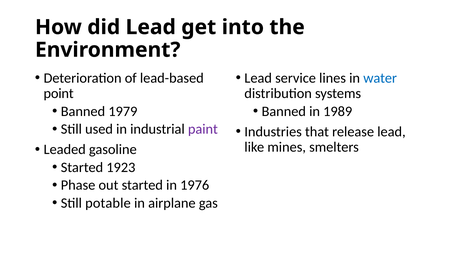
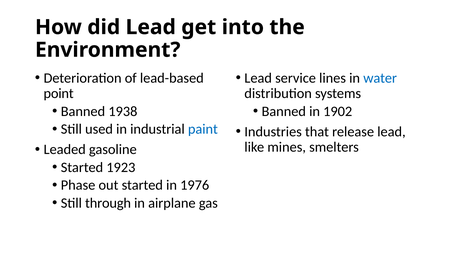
1979: 1979 -> 1938
1989: 1989 -> 1902
paint colour: purple -> blue
potable: potable -> through
